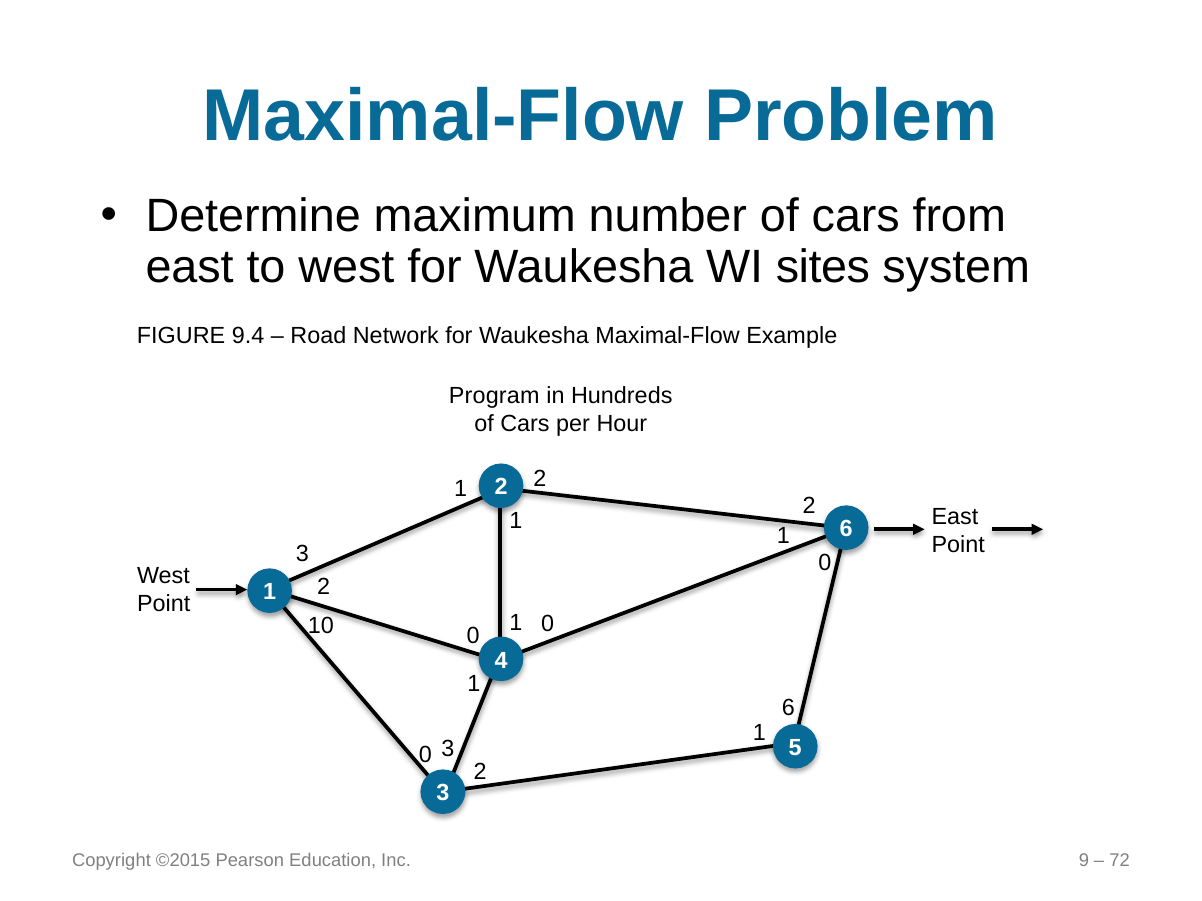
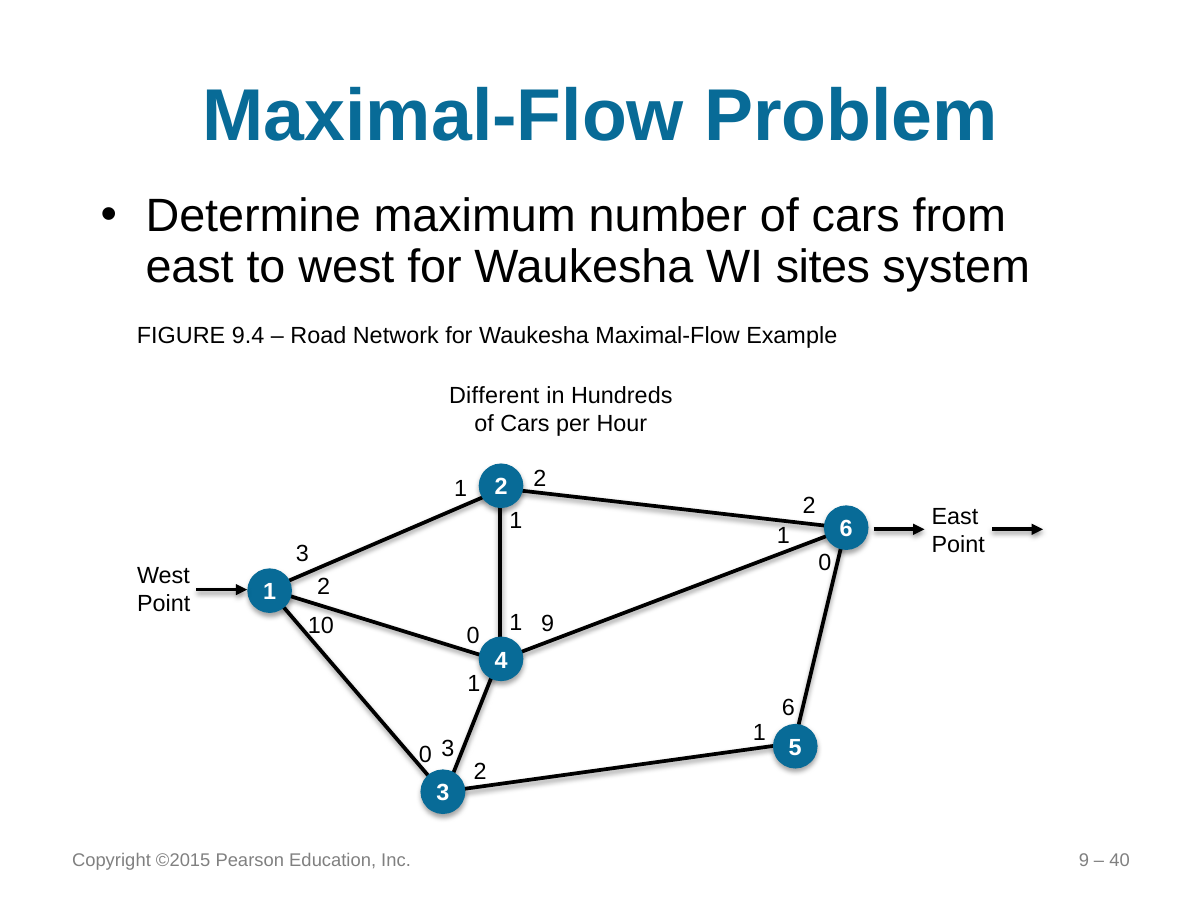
Program: Program -> Different
0 at (548, 624): 0 -> 9
72: 72 -> 40
